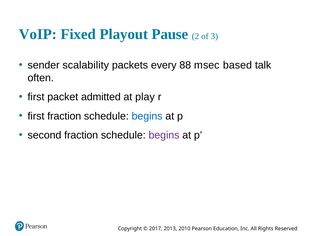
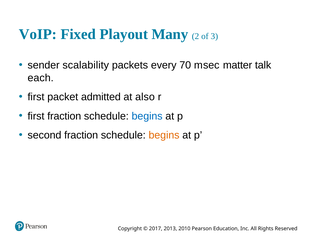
Pause: Pause -> Many
88: 88 -> 70
based: based -> matter
often: often -> each
play: play -> also
begins at (164, 135) colour: purple -> orange
